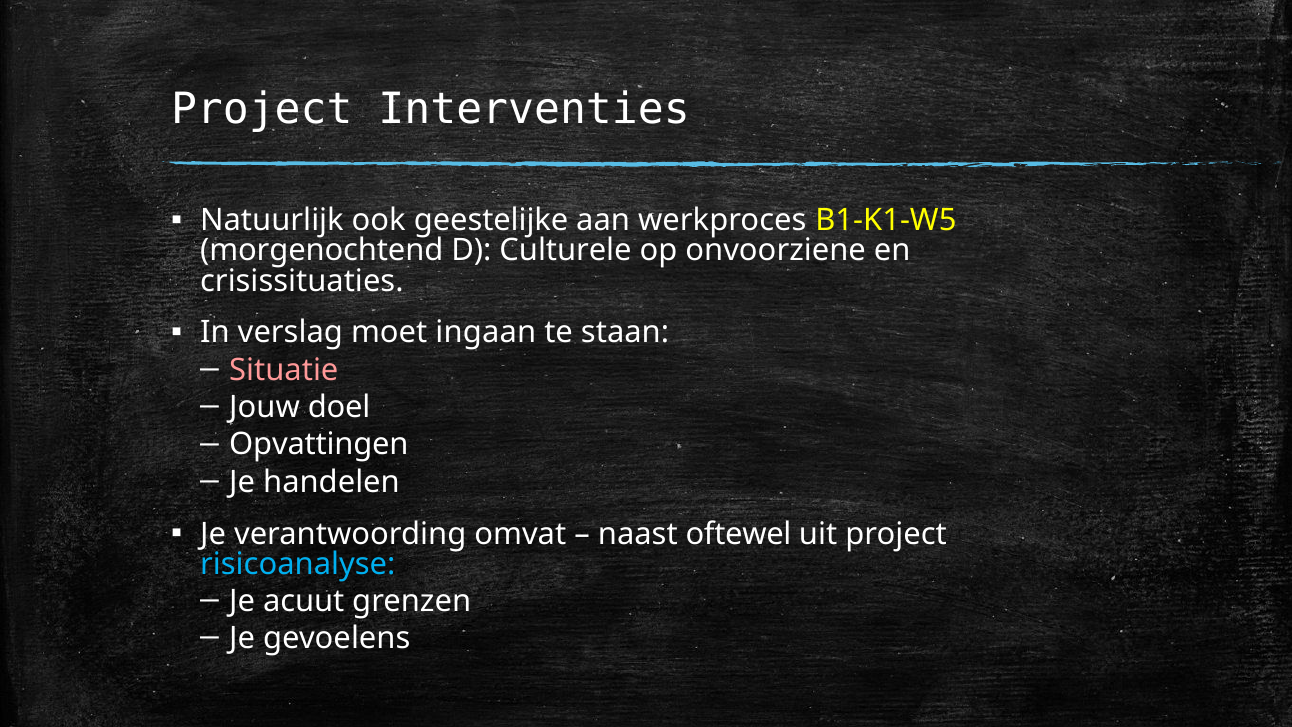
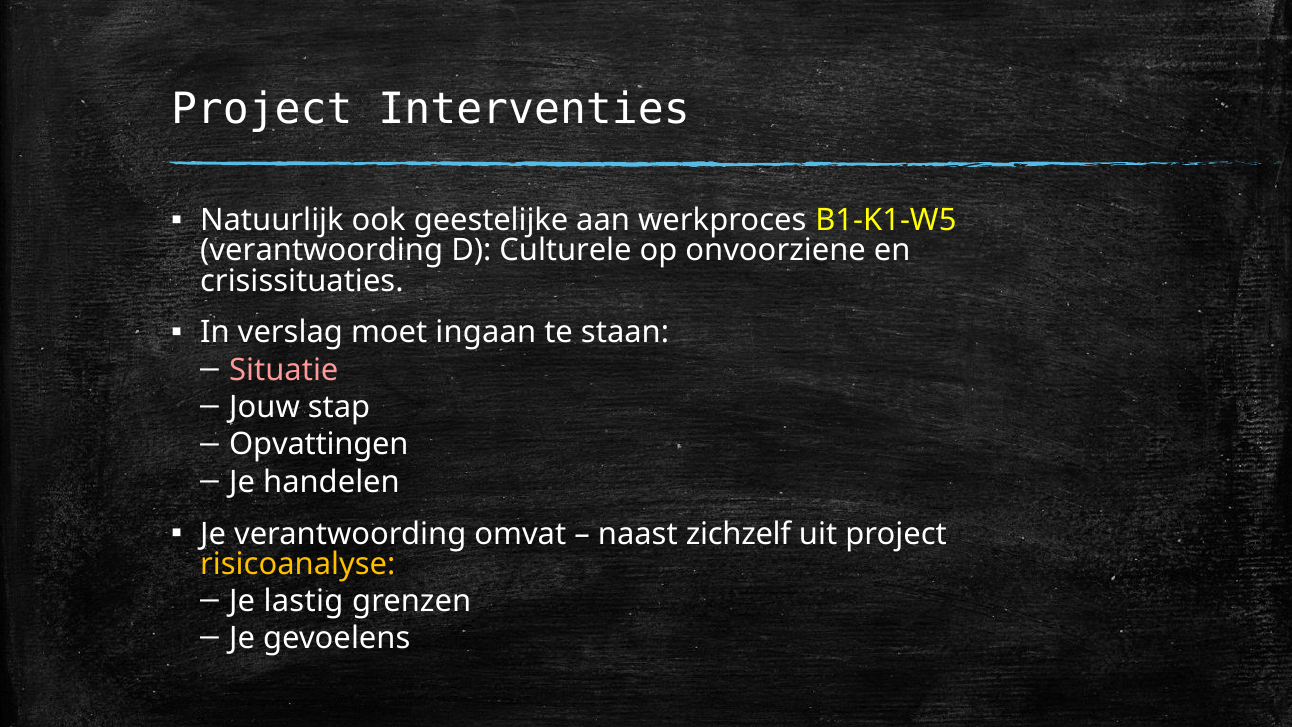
morgenochtend at (322, 251): morgenochtend -> verantwoording
doel: doel -> stap
oftewel: oftewel -> zichzelf
risicoanalyse colour: light blue -> yellow
acuut: acuut -> lastig
